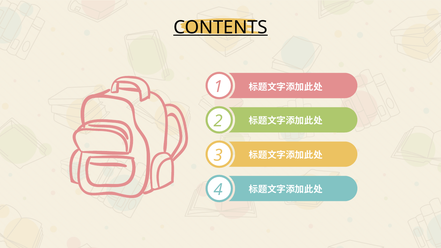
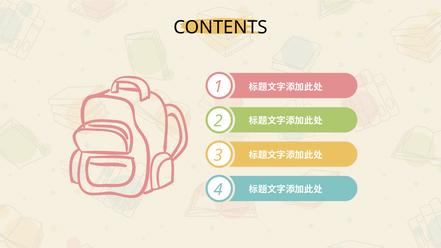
CONTENTS underline: present -> none
